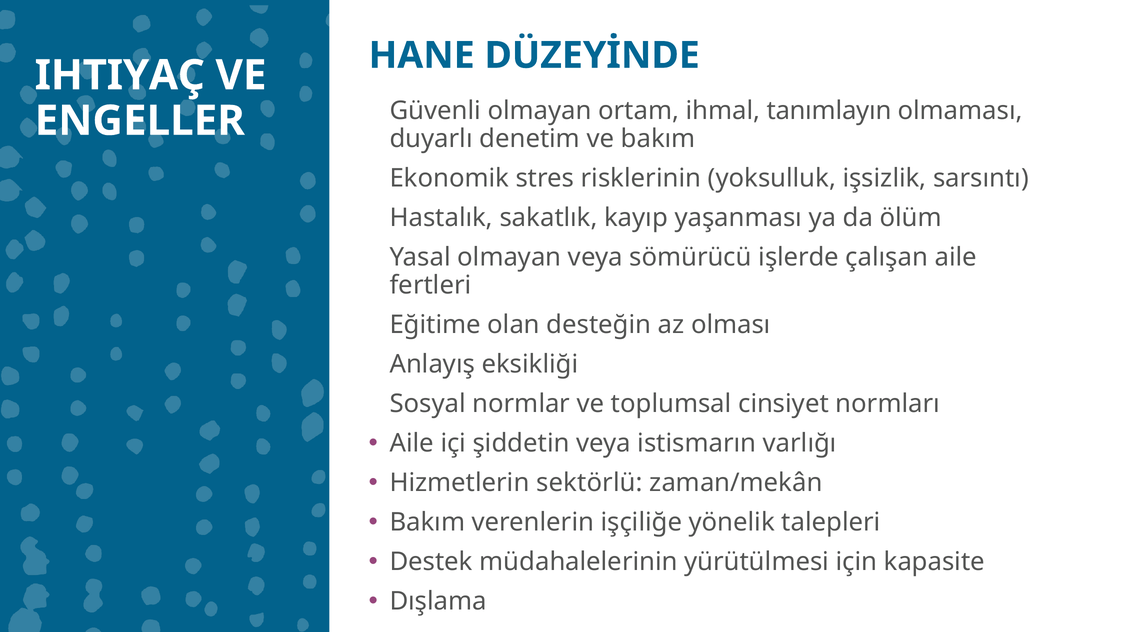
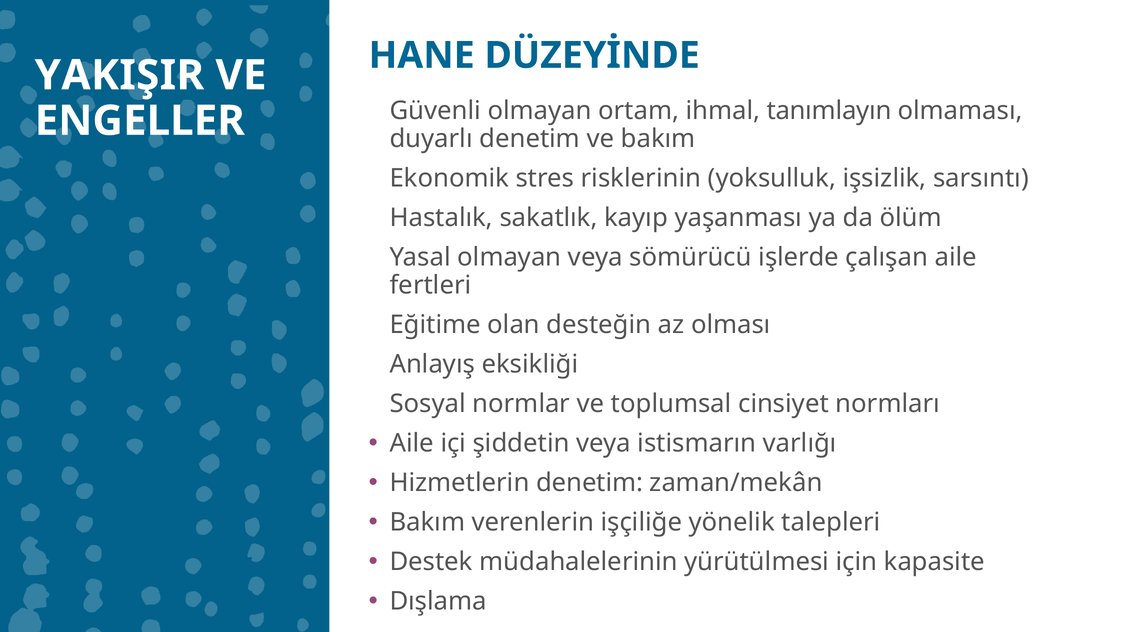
IHTIYAÇ: IHTIYAÇ -> YAKIŞIR
Hizmetlerin sektörlü: sektörlü -> denetim
